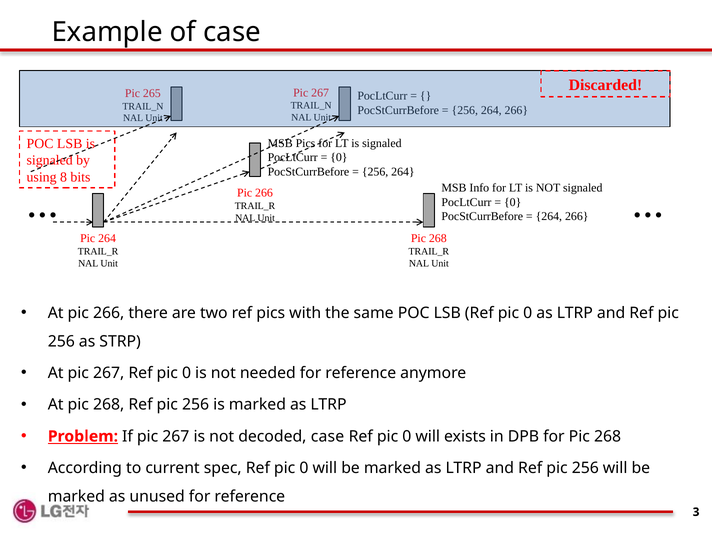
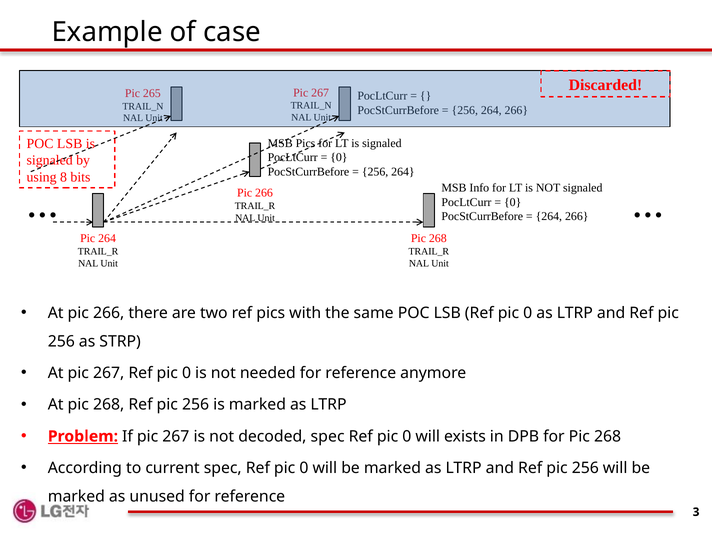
decoded case: case -> spec
